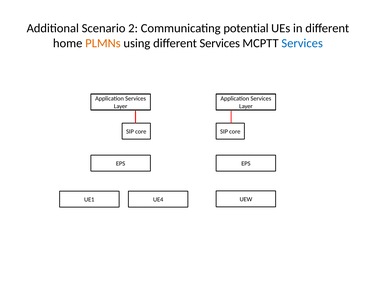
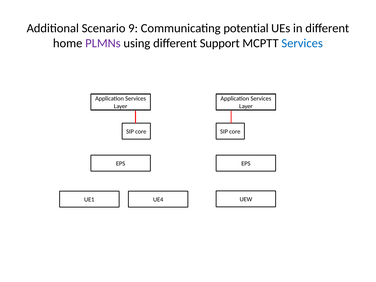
2: 2 -> 9
PLMNs colour: orange -> purple
different Services: Services -> Support
